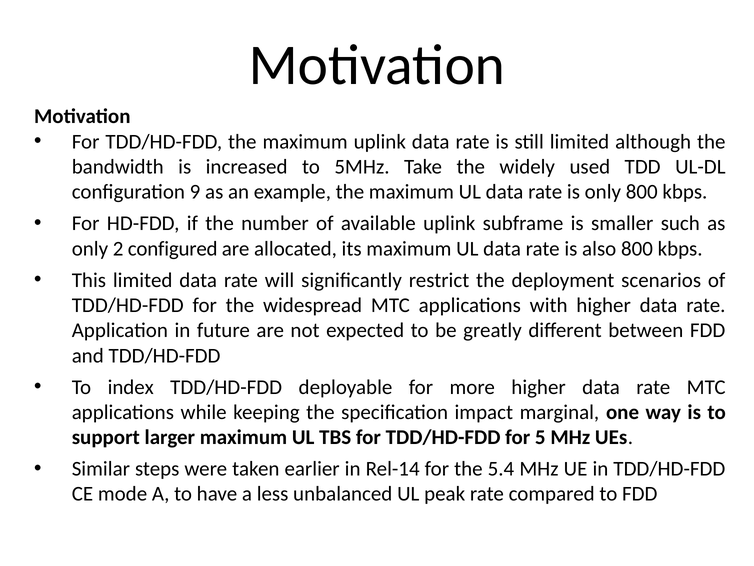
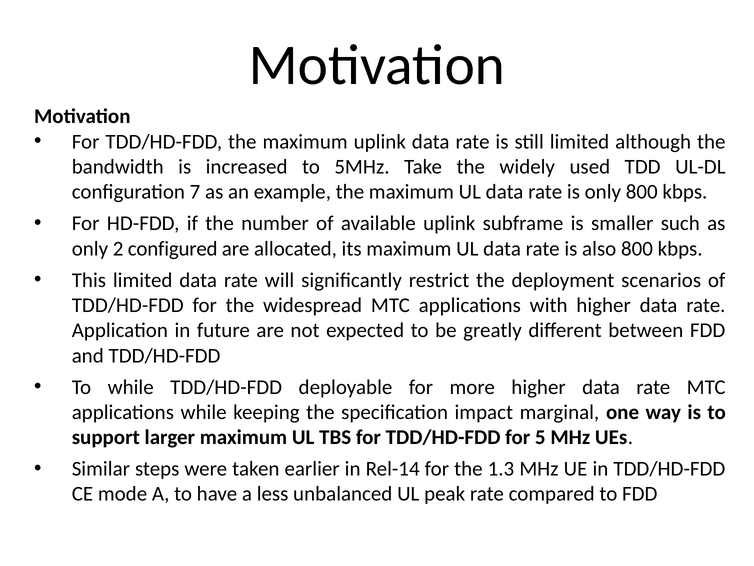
9: 9 -> 7
To index: index -> while
5.4: 5.4 -> 1.3
